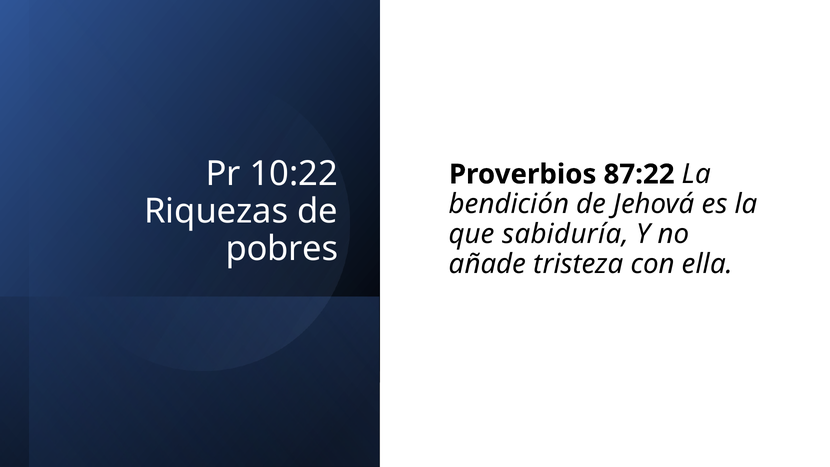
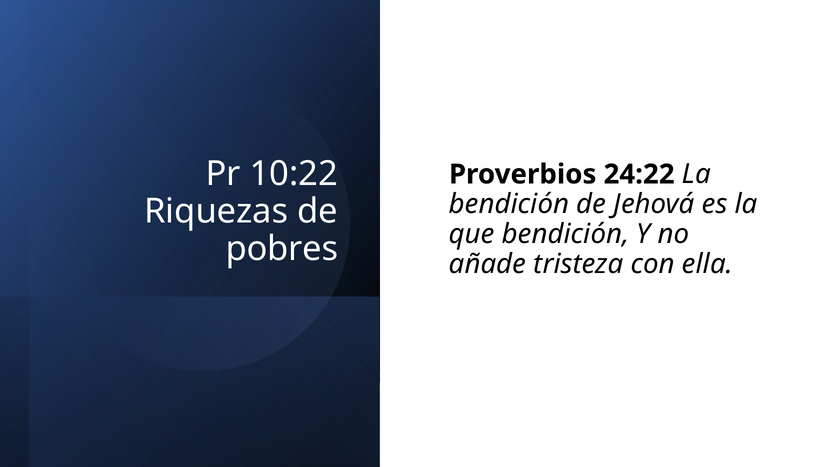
87:22: 87:22 -> 24:22
que sabiduría: sabiduría -> bendición
